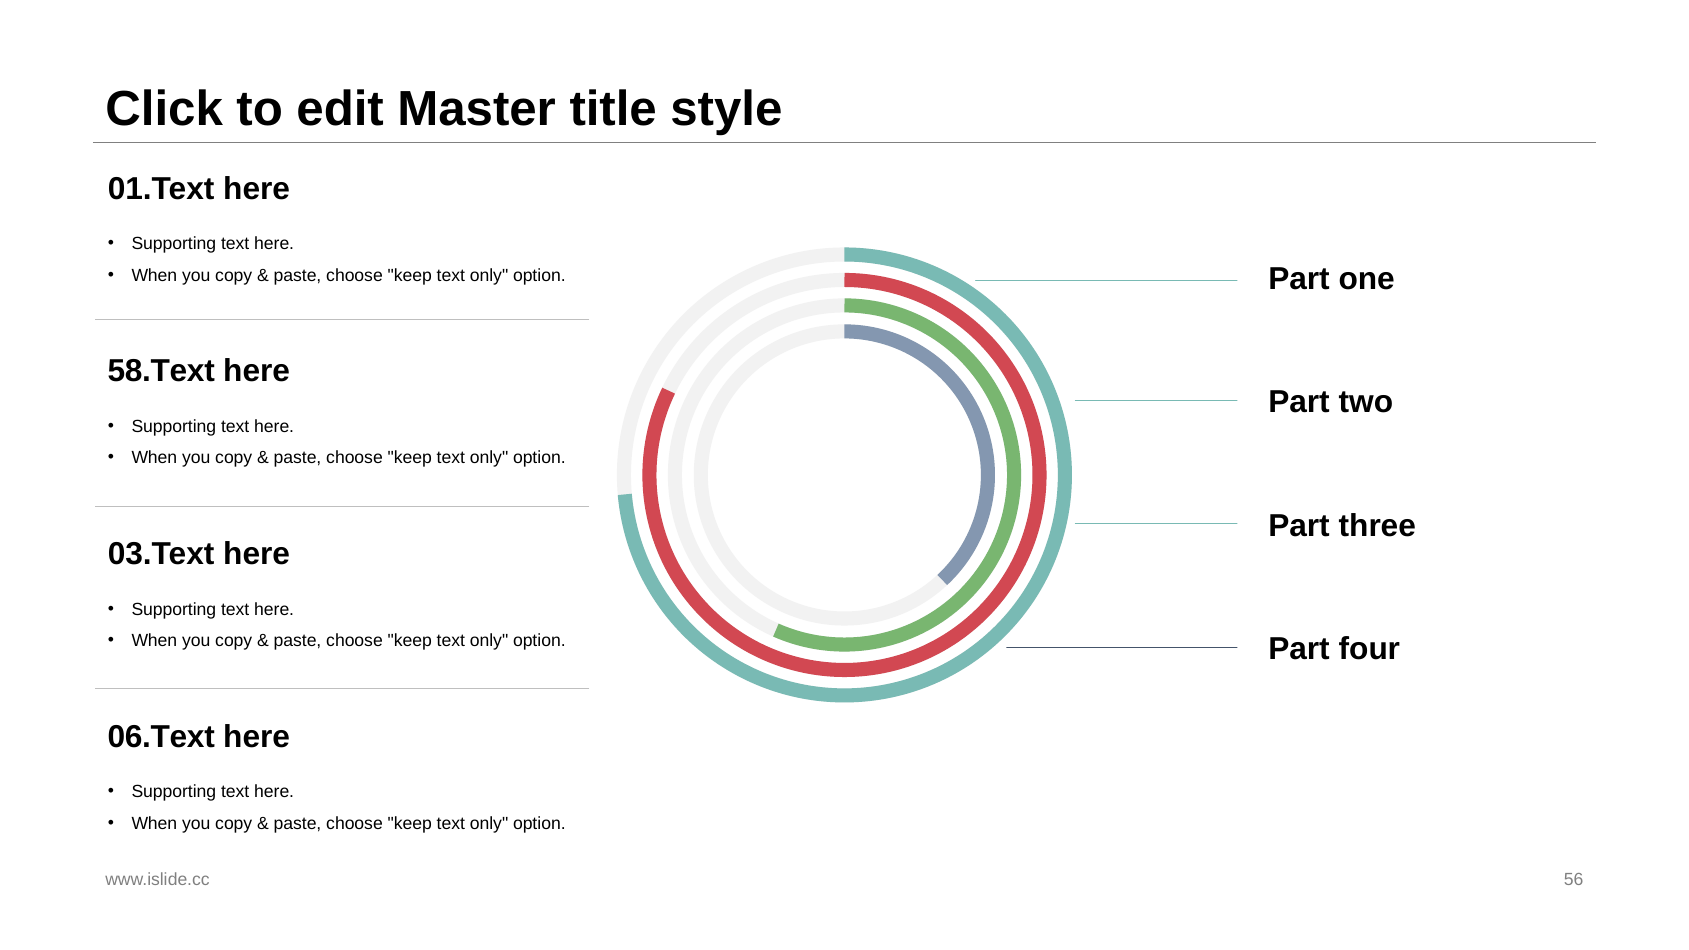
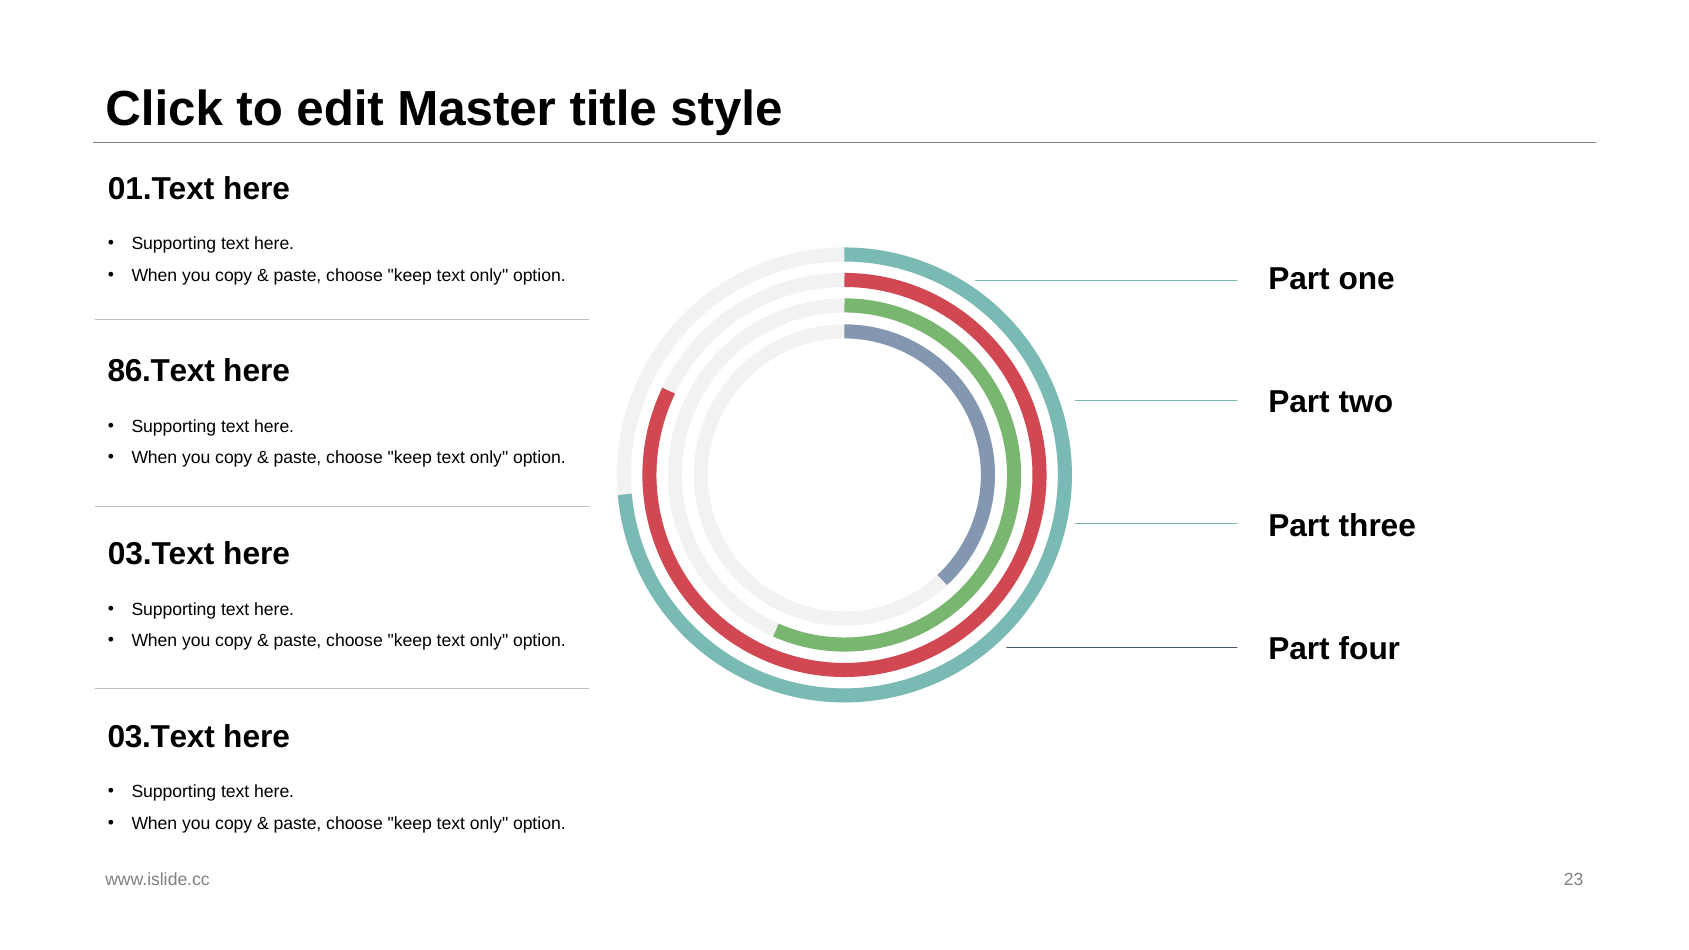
58.Text: 58.Text -> 86.Text
06.Text at (161, 737): 06.Text -> 03.Text
56: 56 -> 23
